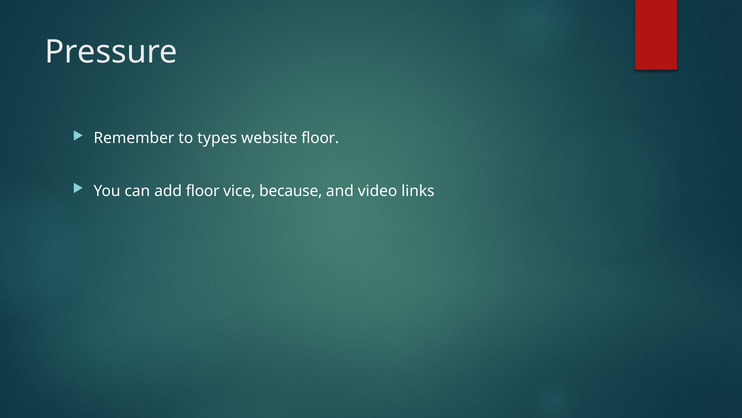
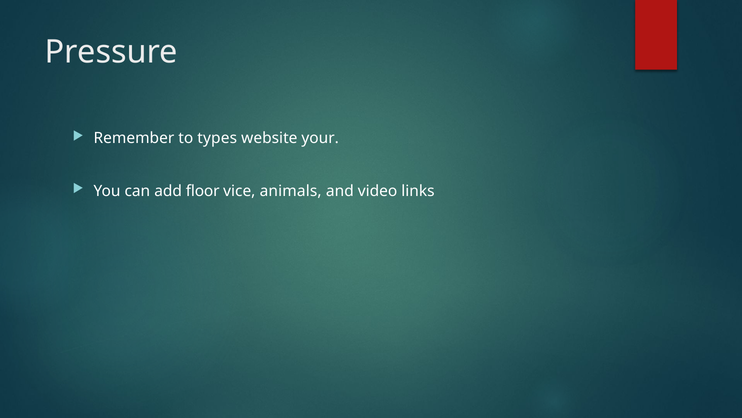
website floor: floor -> your
because: because -> animals
